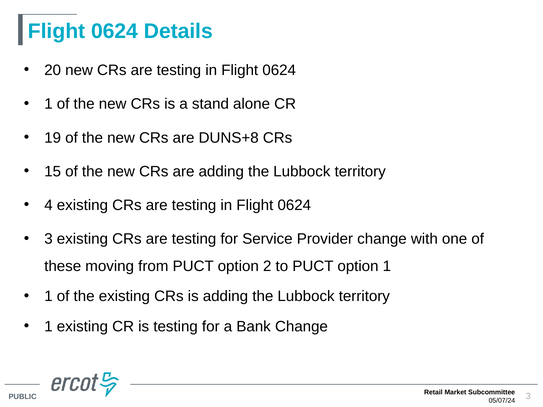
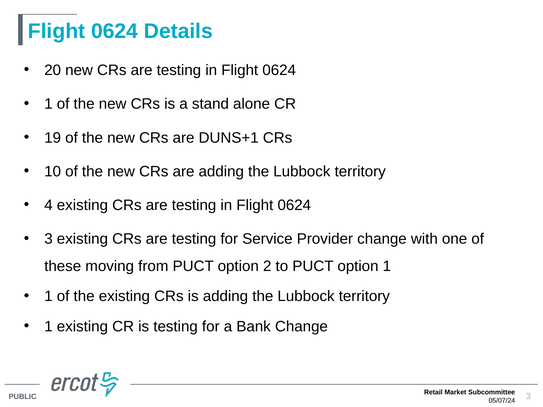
DUNS+8: DUNS+8 -> DUNS+1
15: 15 -> 10
